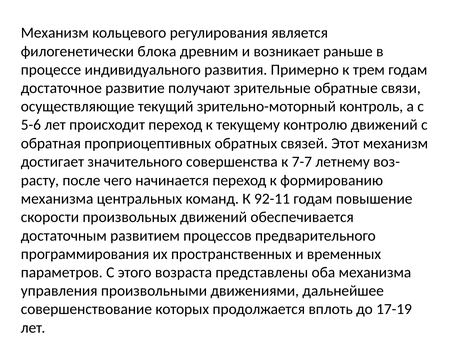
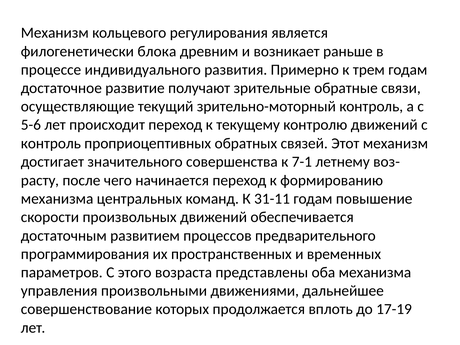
обратная at (51, 143): обратная -> контроль
7-7: 7-7 -> 7-1
92-11: 92-11 -> 31-11
